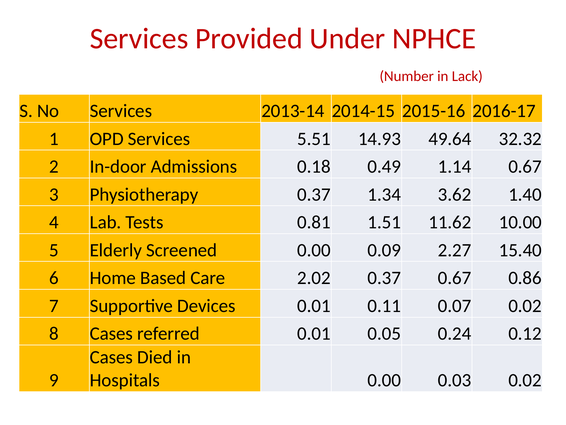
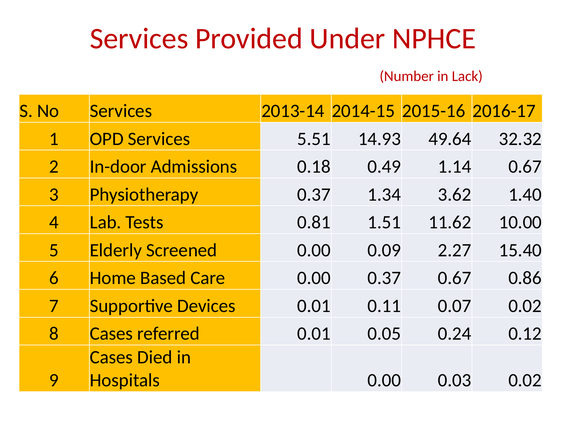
Care 2.02: 2.02 -> 0.00
